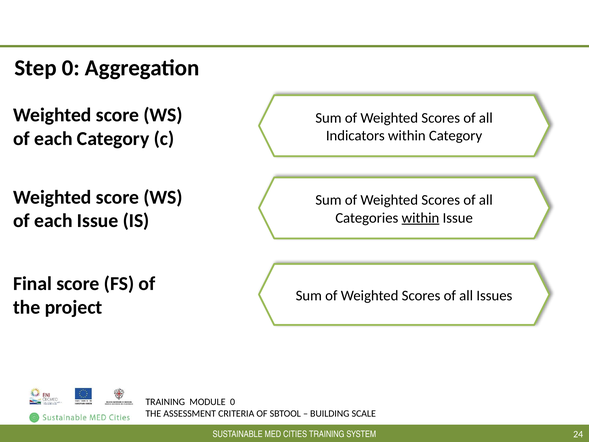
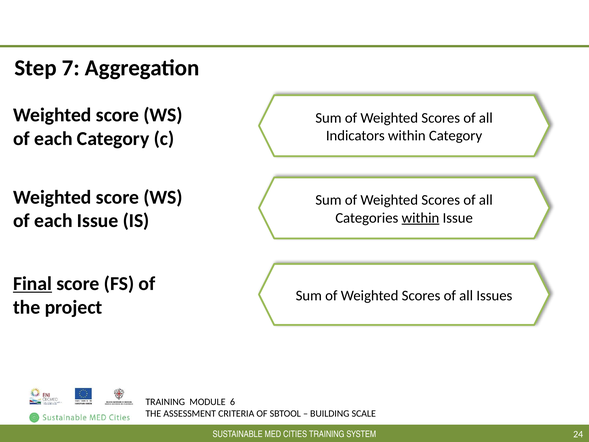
Step 0: 0 -> 7
Final underline: none -> present
0 at (233, 402): 0 -> 6
